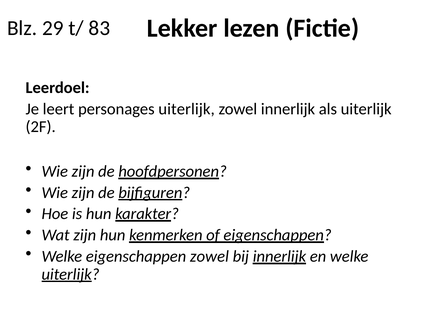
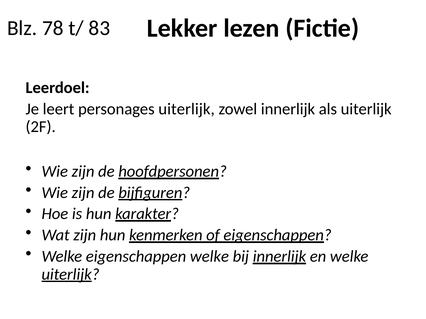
29: 29 -> 78
eigenschappen zowel: zowel -> welke
